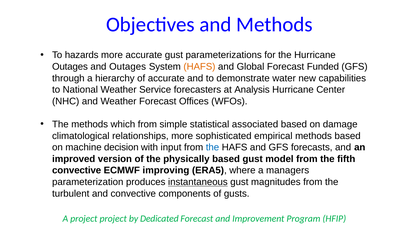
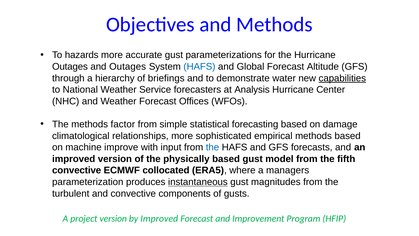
HAFS at (199, 67) colour: orange -> blue
Funded: Funded -> Altitude
of accurate: accurate -> briefings
capabilities underline: none -> present
which: which -> factor
associated: associated -> forecasting
decision: decision -> improve
improving: improving -> collocated
project project: project -> version
by Dedicated: Dedicated -> Improved
